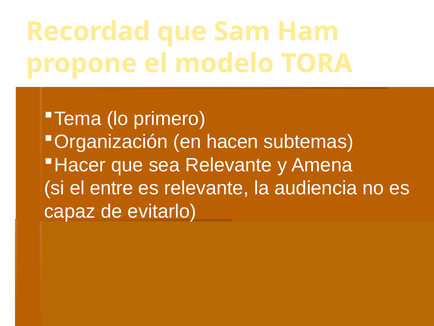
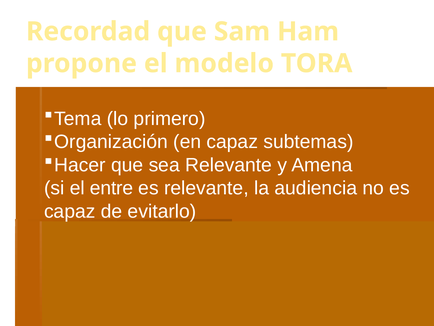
en hacen: hacen -> capaz
